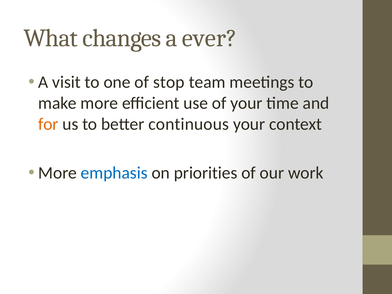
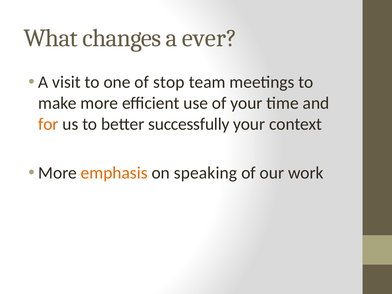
continuous: continuous -> successfully
emphasis colour: blue -> orange
priorities: priorities -> speaking
